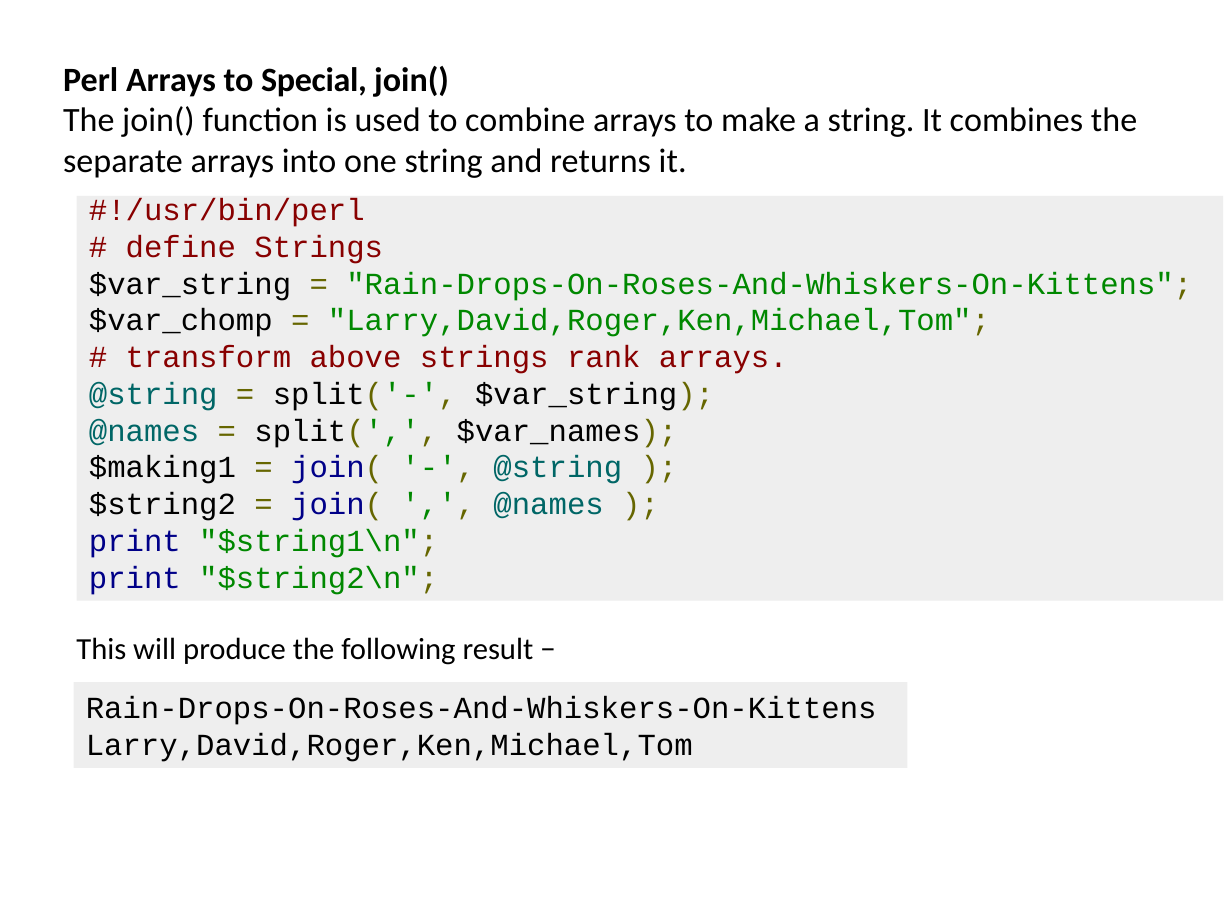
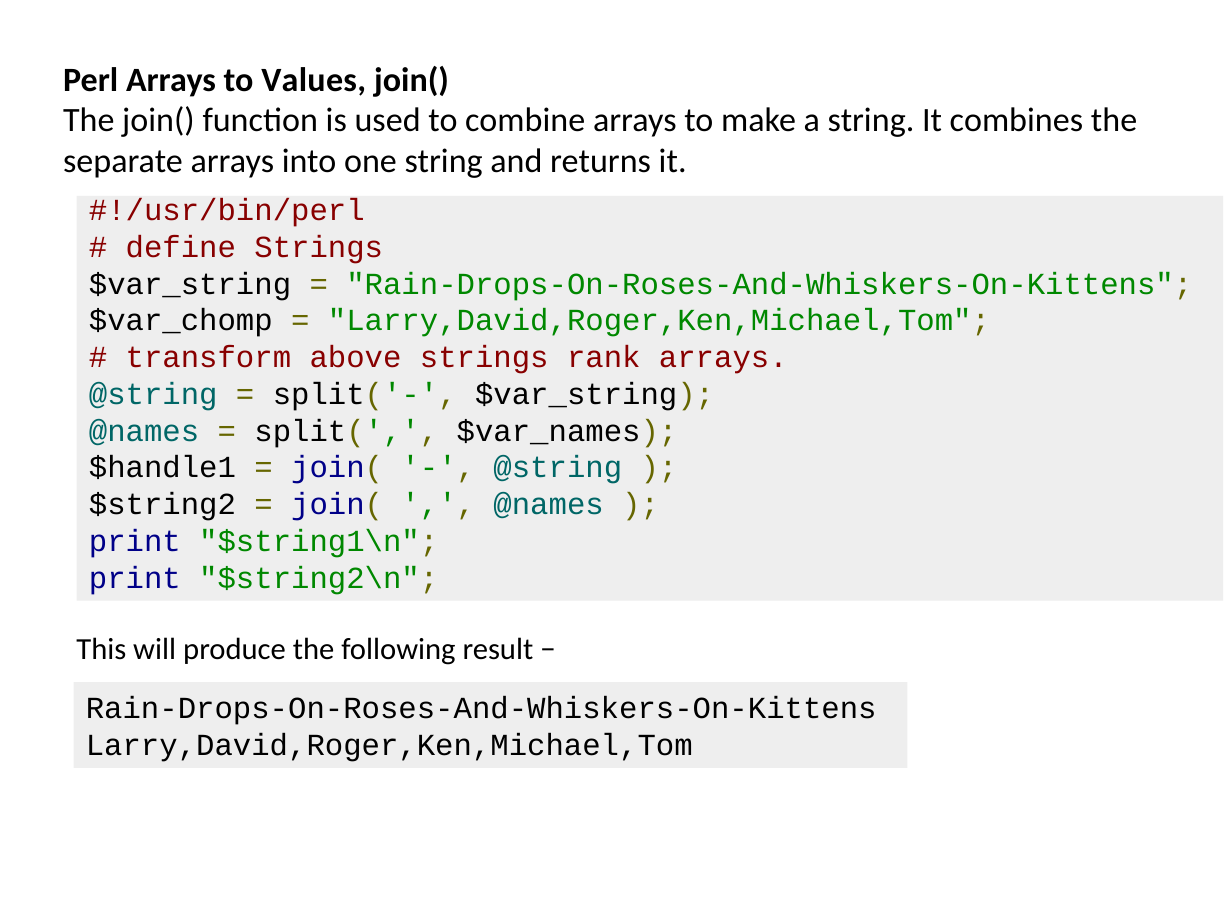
Special: Special -> Values
$making1: $making1 -> $handle1
